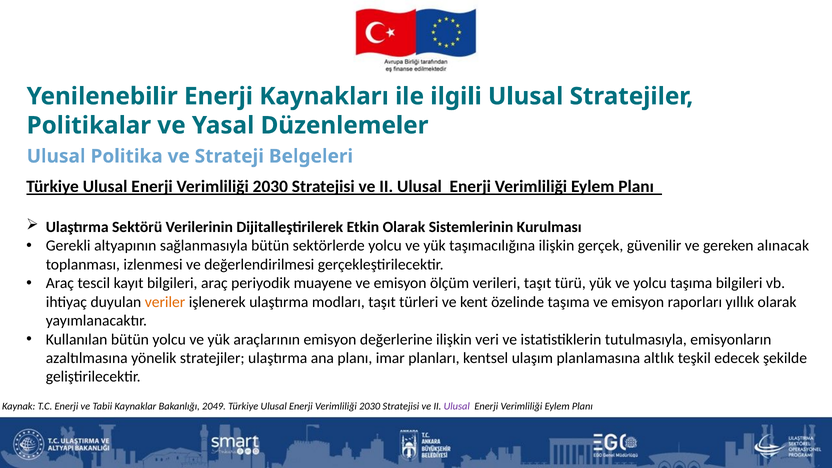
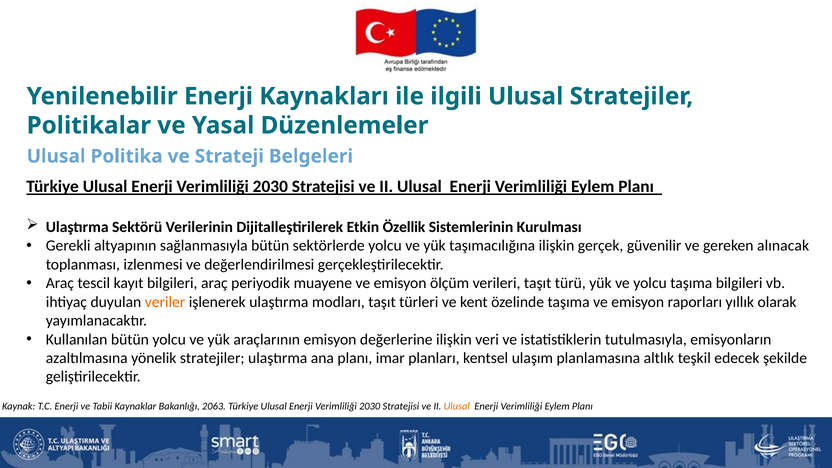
Etkin Olarak: Olarak -> Özellik
2049: 2049 -> 2063
Ulusal at (457, 406) colour: purple -> orange
